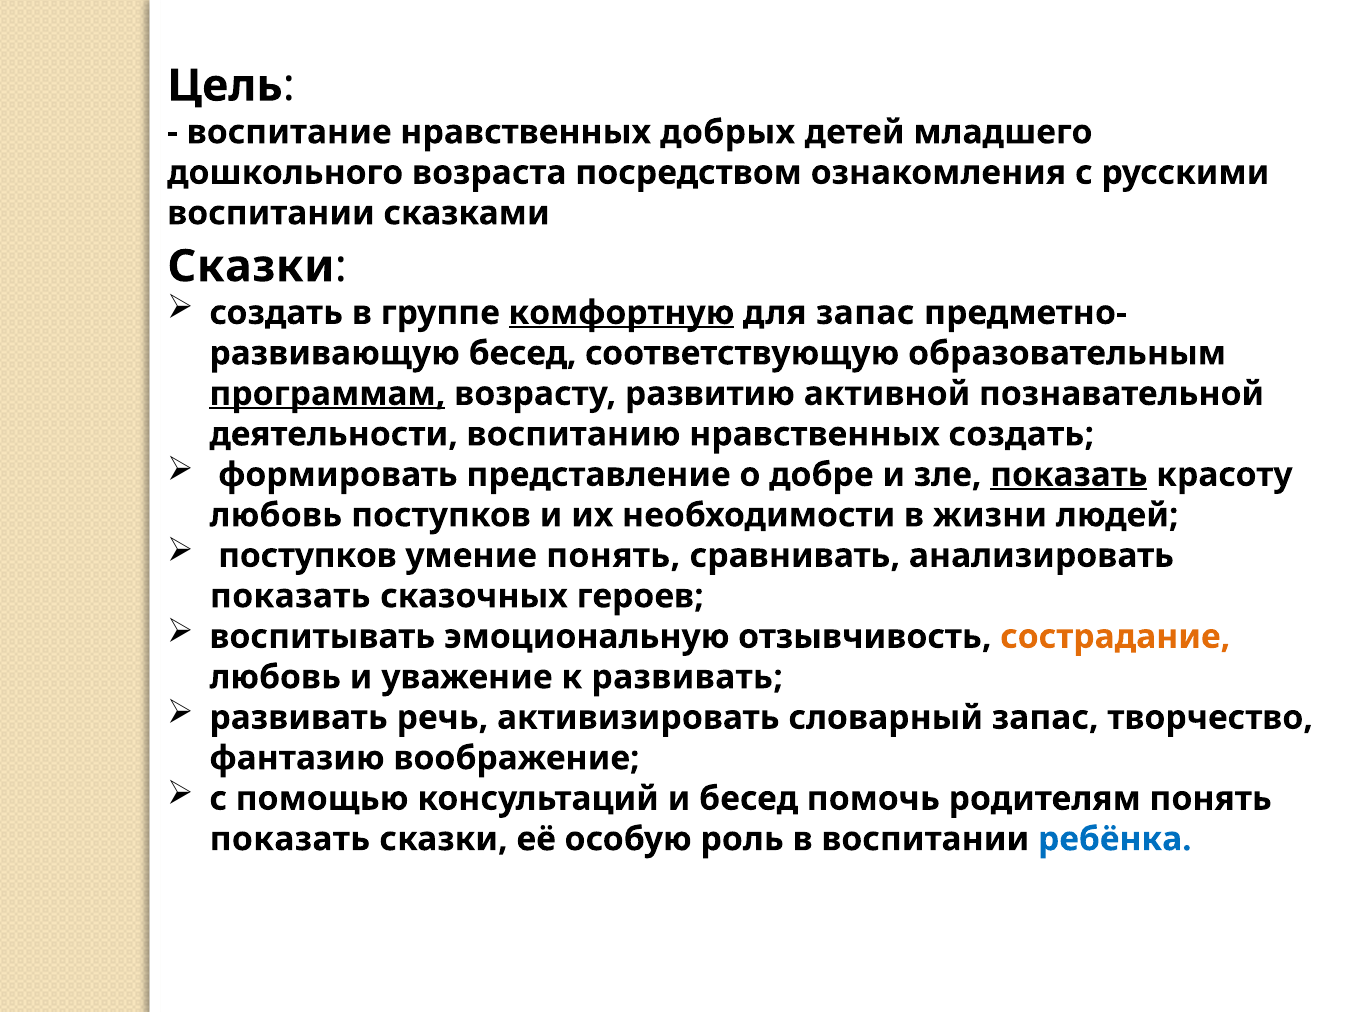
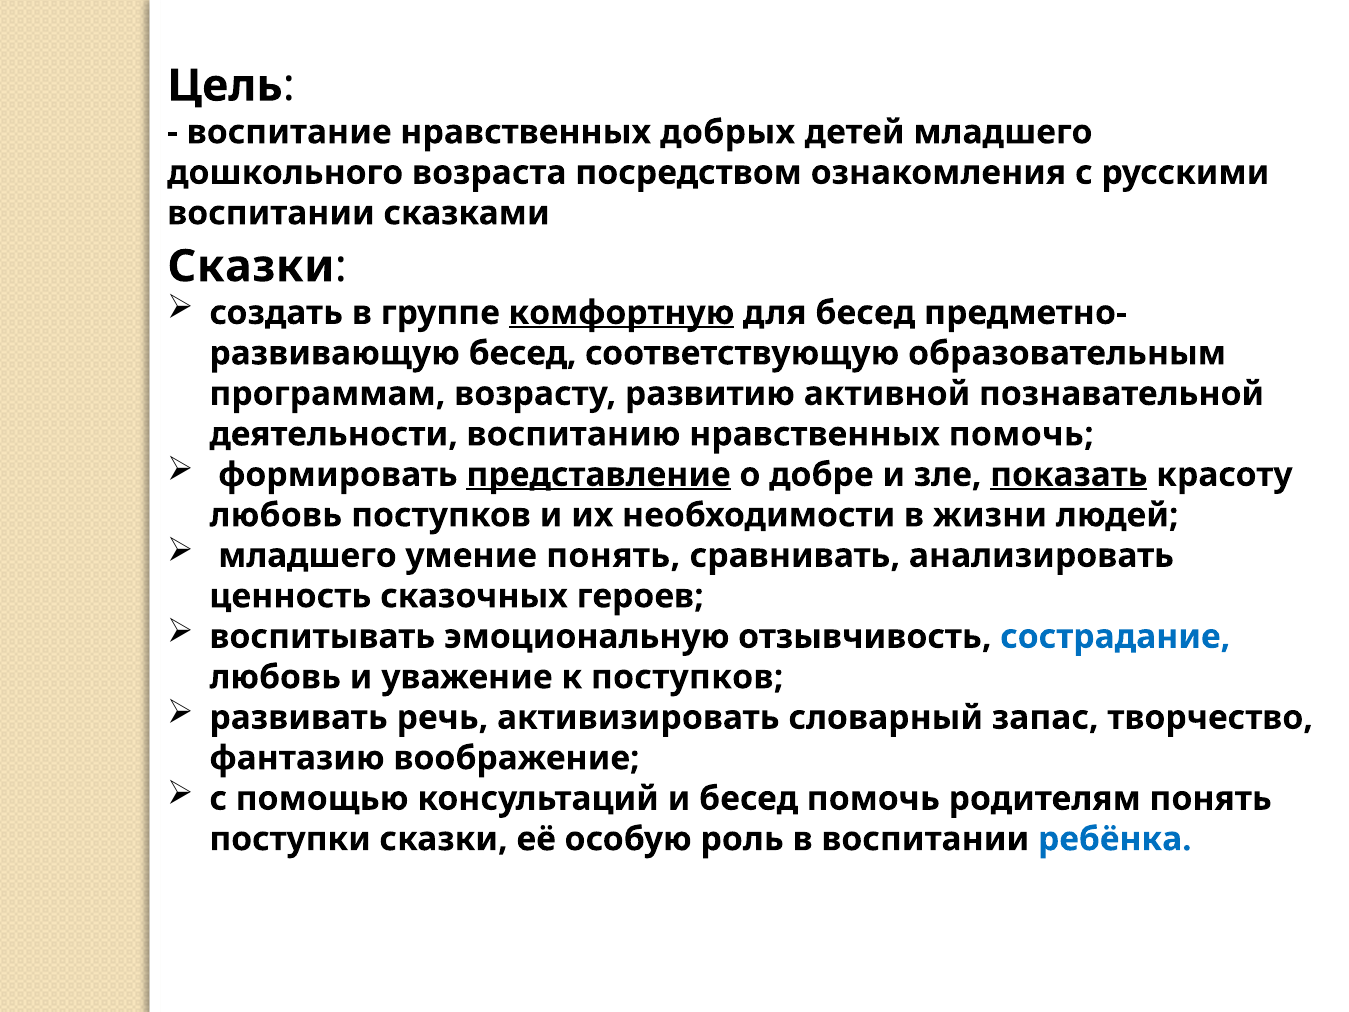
для запас: запас -> бесед
программам underline: present -> none
нравственных создать: создать -> помочь
представление underline: none -> present
поступков at (307, 556): поступков -> младшего
показать at (290, 596): показать -> ценность
сострадание colour: orange -> blue
к развивать: развивать -> поступков
показать at (290, 839): показать -> поступки
